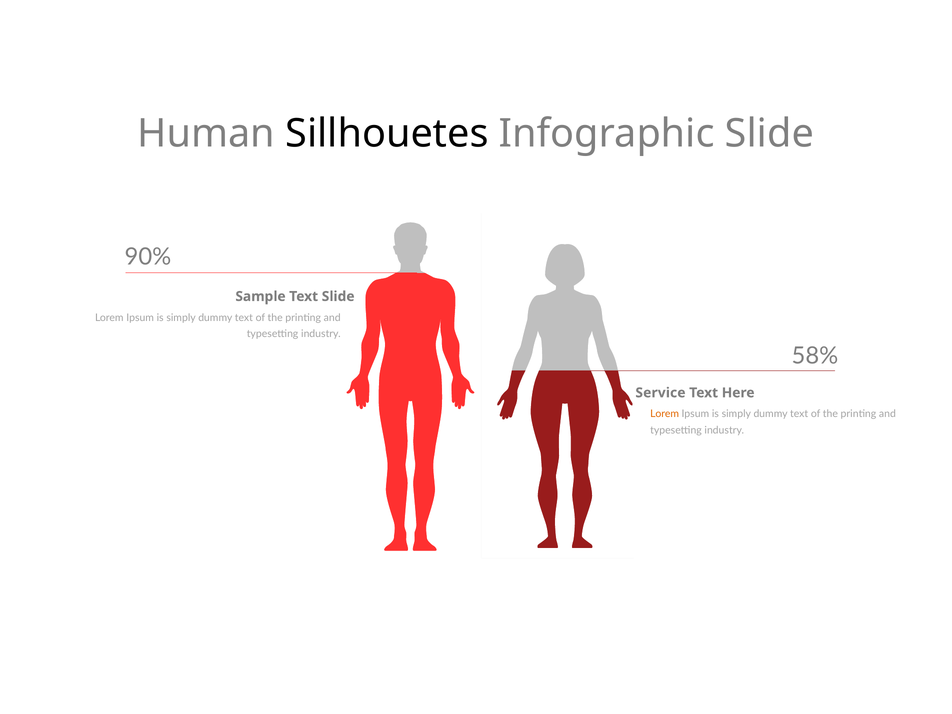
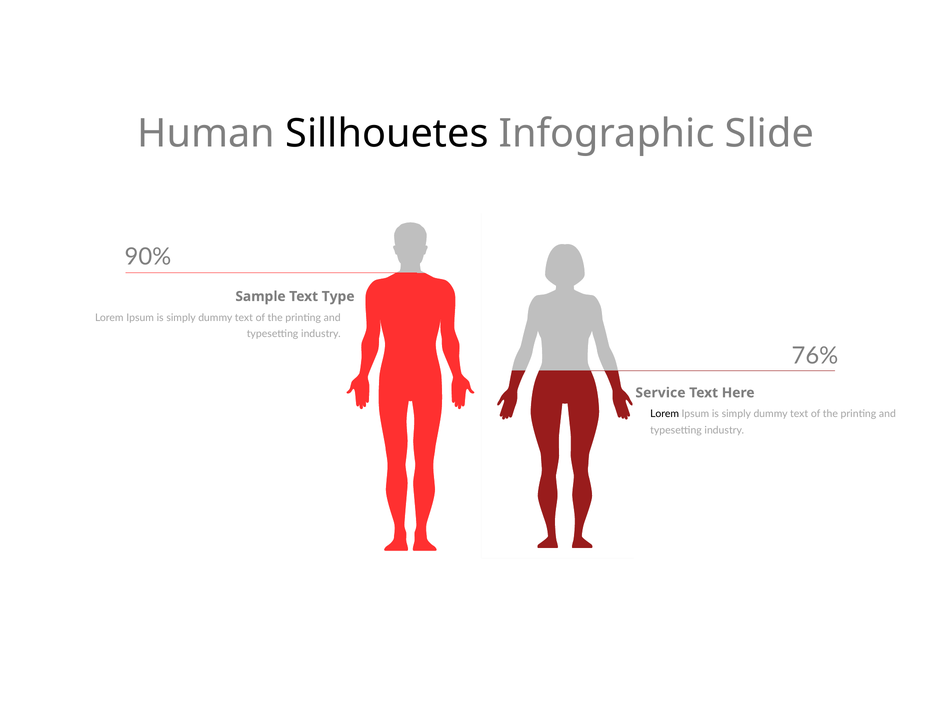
Text Slide: Slide -> Type
58%: 58% -> 76%
Lorem at (665, 414) colour: orange -> black
